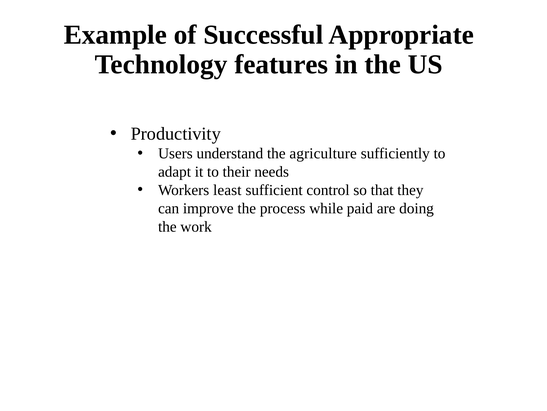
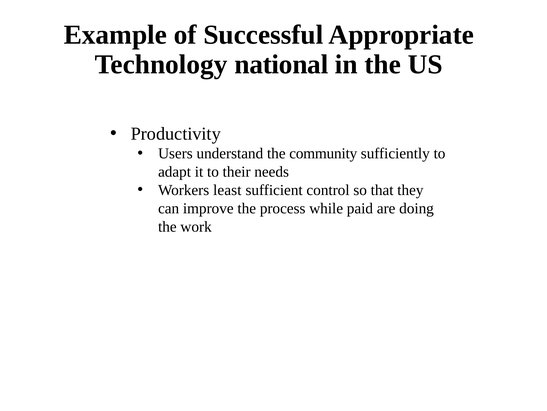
features: features -> national
agriculture: agriculture -> community
